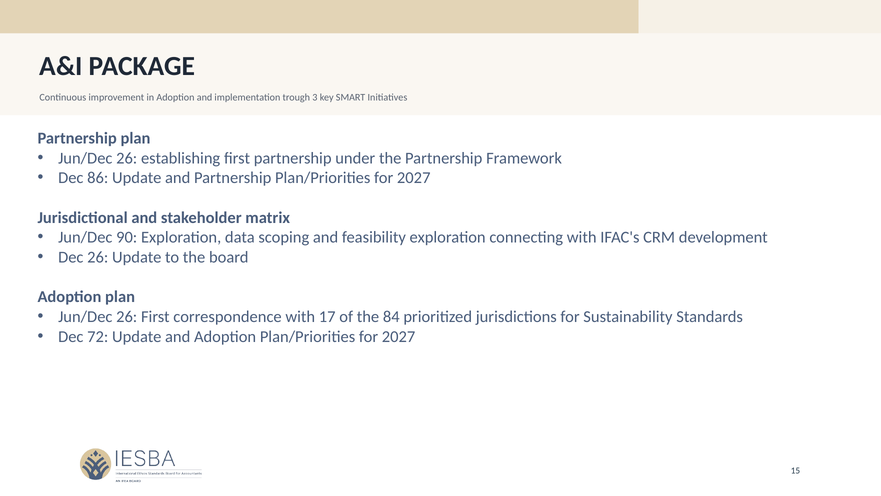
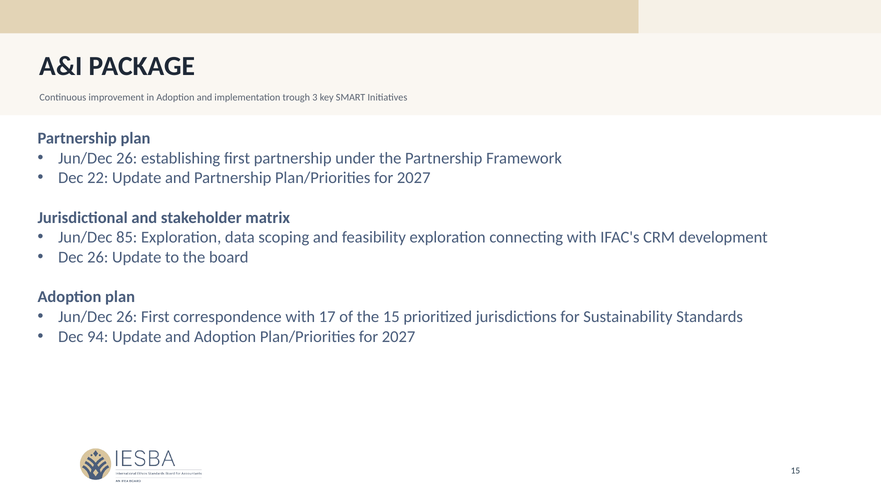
86: 86 -> 22
90: 90 -> 85
the 84: 84 -> 15
72: 72 -> 94
